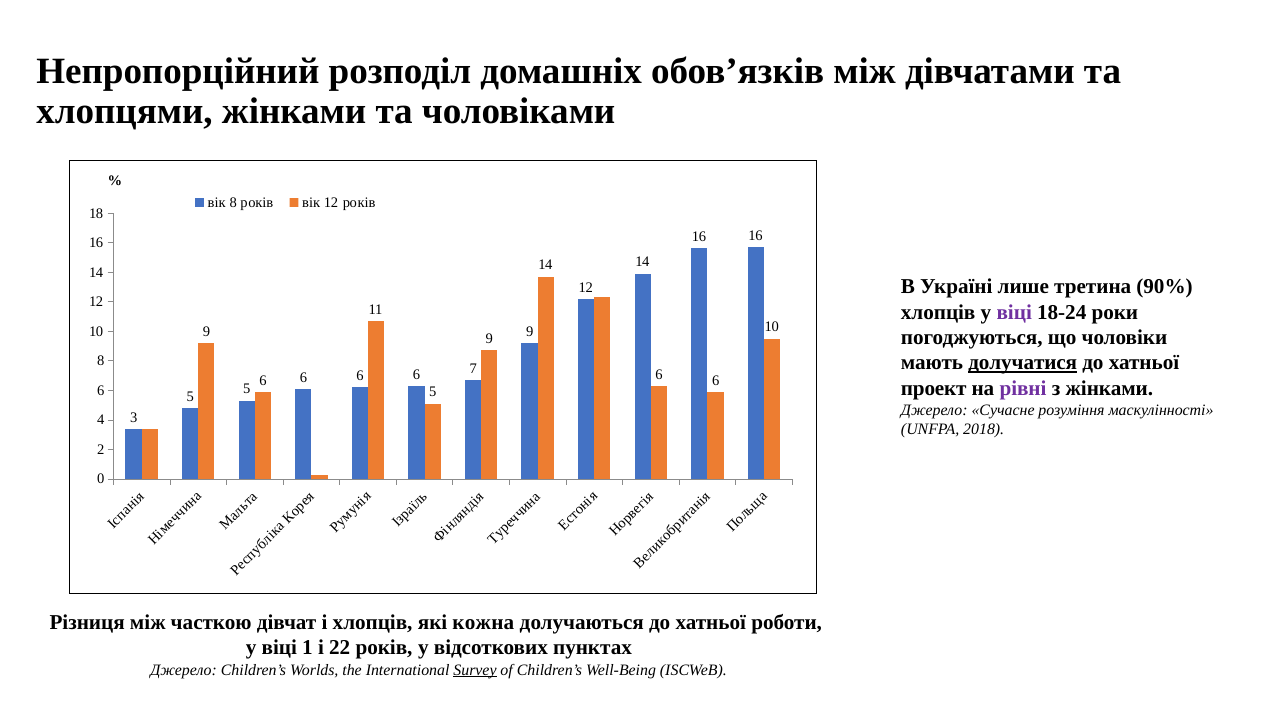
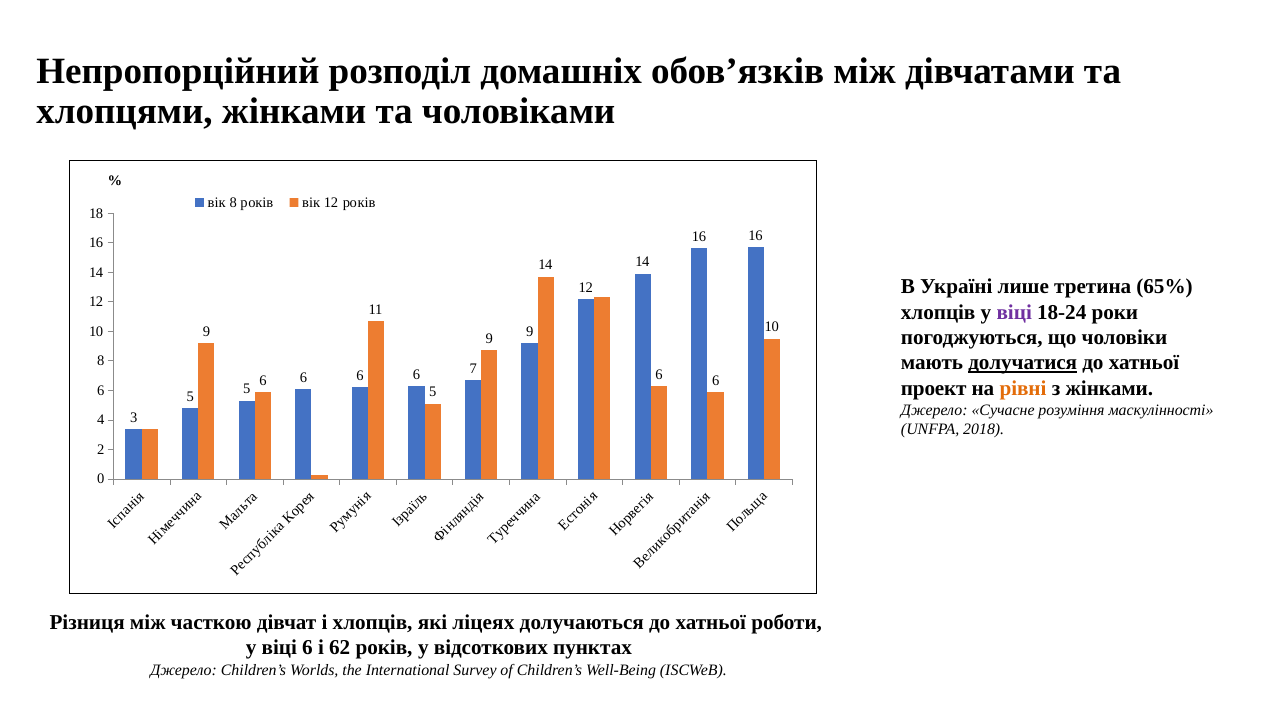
90%: 90% -> 65%
рівні colour: purple -> orange
кожна: кожна -> ліцеях
віці 1: 1 -> 6
22: 22 -> 62
Survey underline: present -> none
